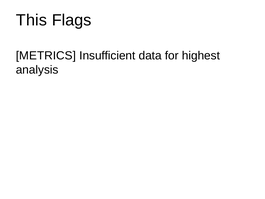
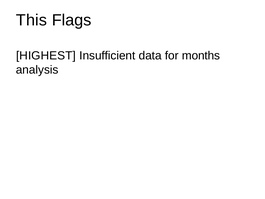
METRICS: METRICS -> HIGHEST
highest: highest -> months
